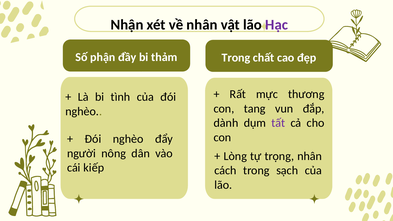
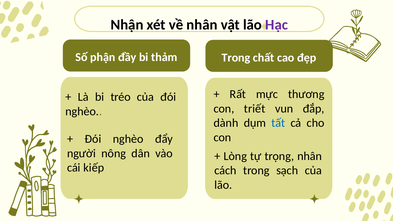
tình: tình -> tréo
tang: tang -> triết
tất colour: purple -> blue
